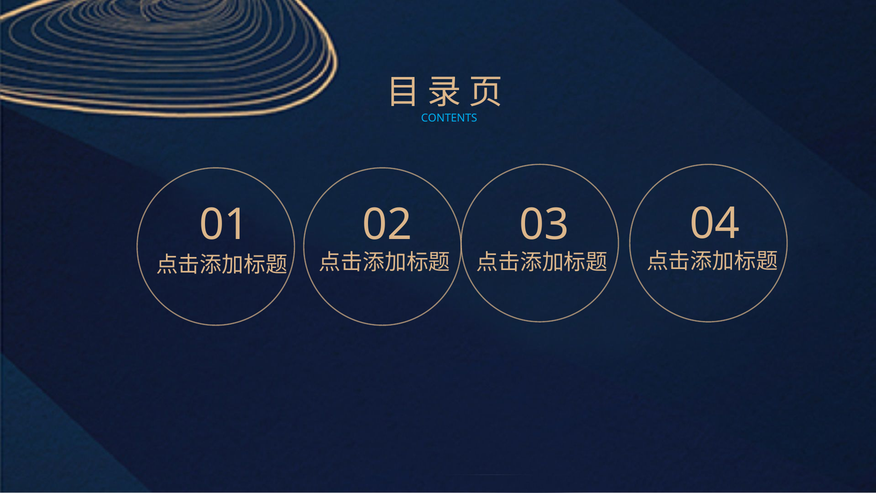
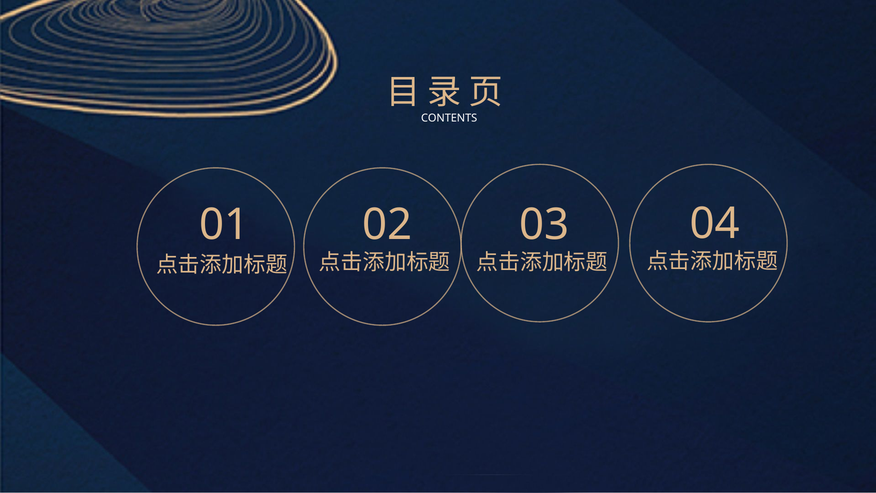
CONTENTS colour: light blue -> white
